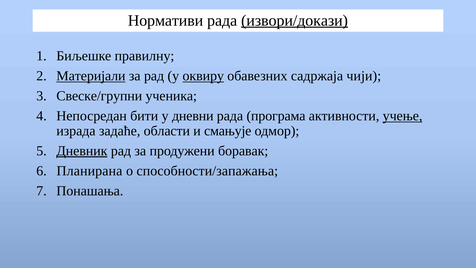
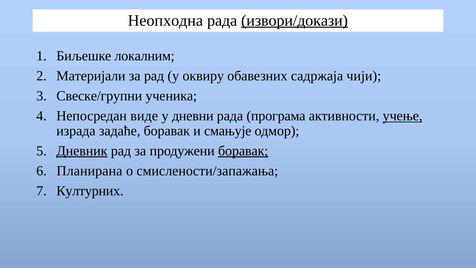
Нормативи: Нормативи -> Неопходна
правилну: правилну -> локалним
Материјали underline: present -> none
оквиру underline: present -> none
бити: бити -> виде
задаће области: области -> боравак
боравак at (243, 151) underline: none -> present
способности/запажања: способности/запажања -> смислености/запажања
Понашања: Понашања -> Културних
